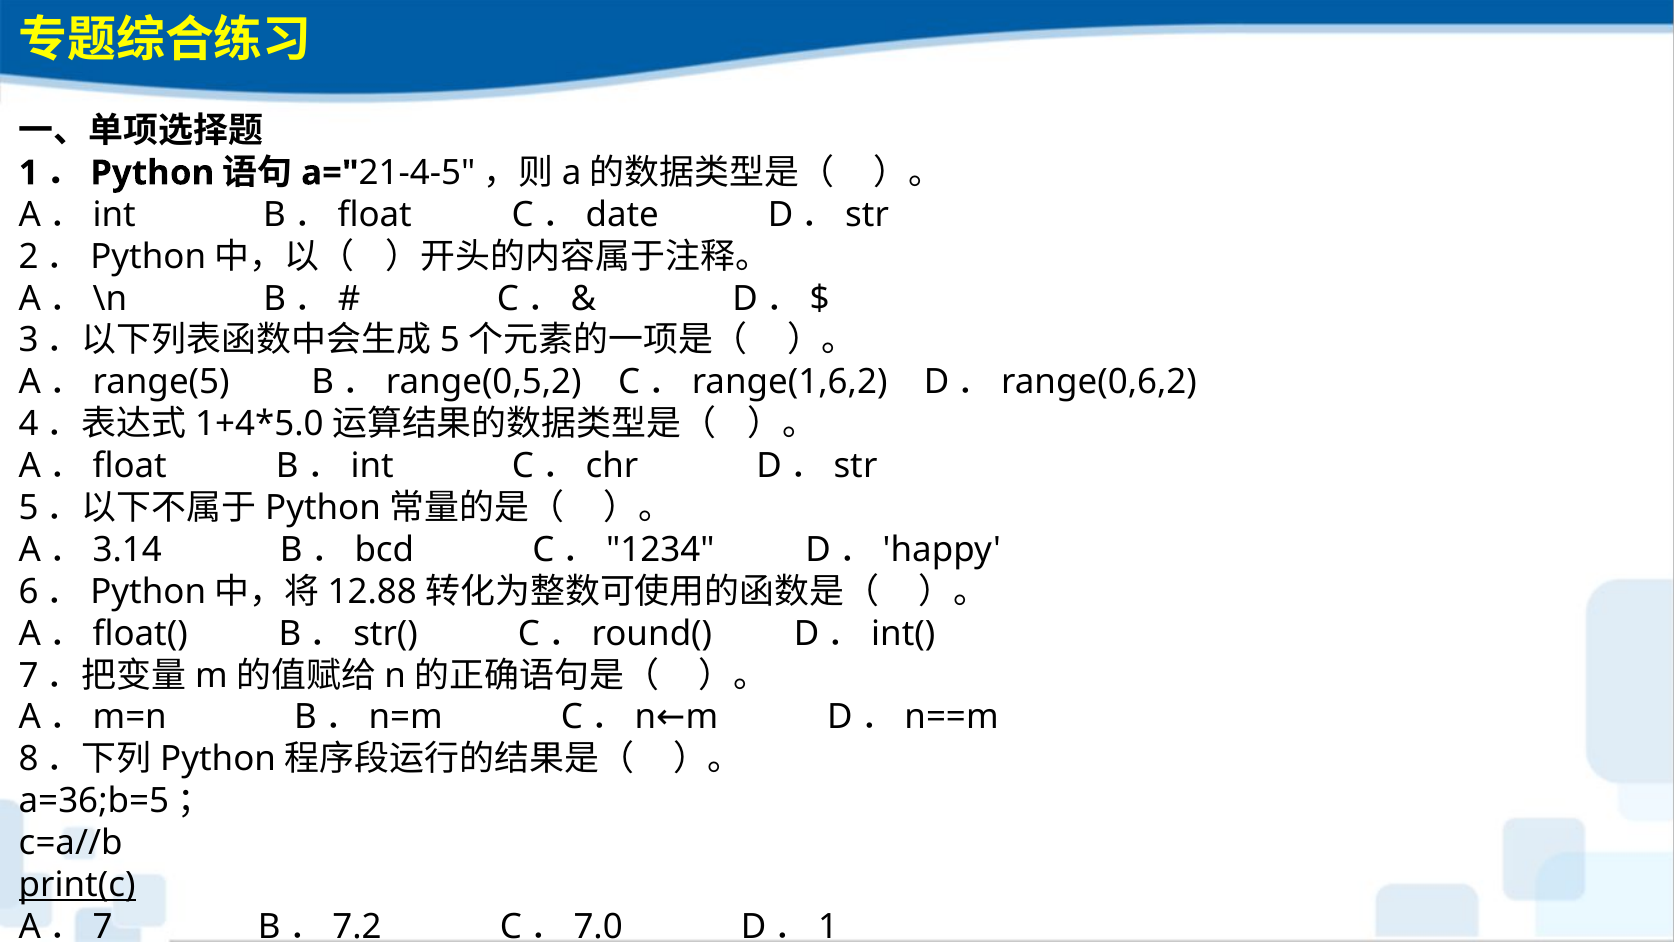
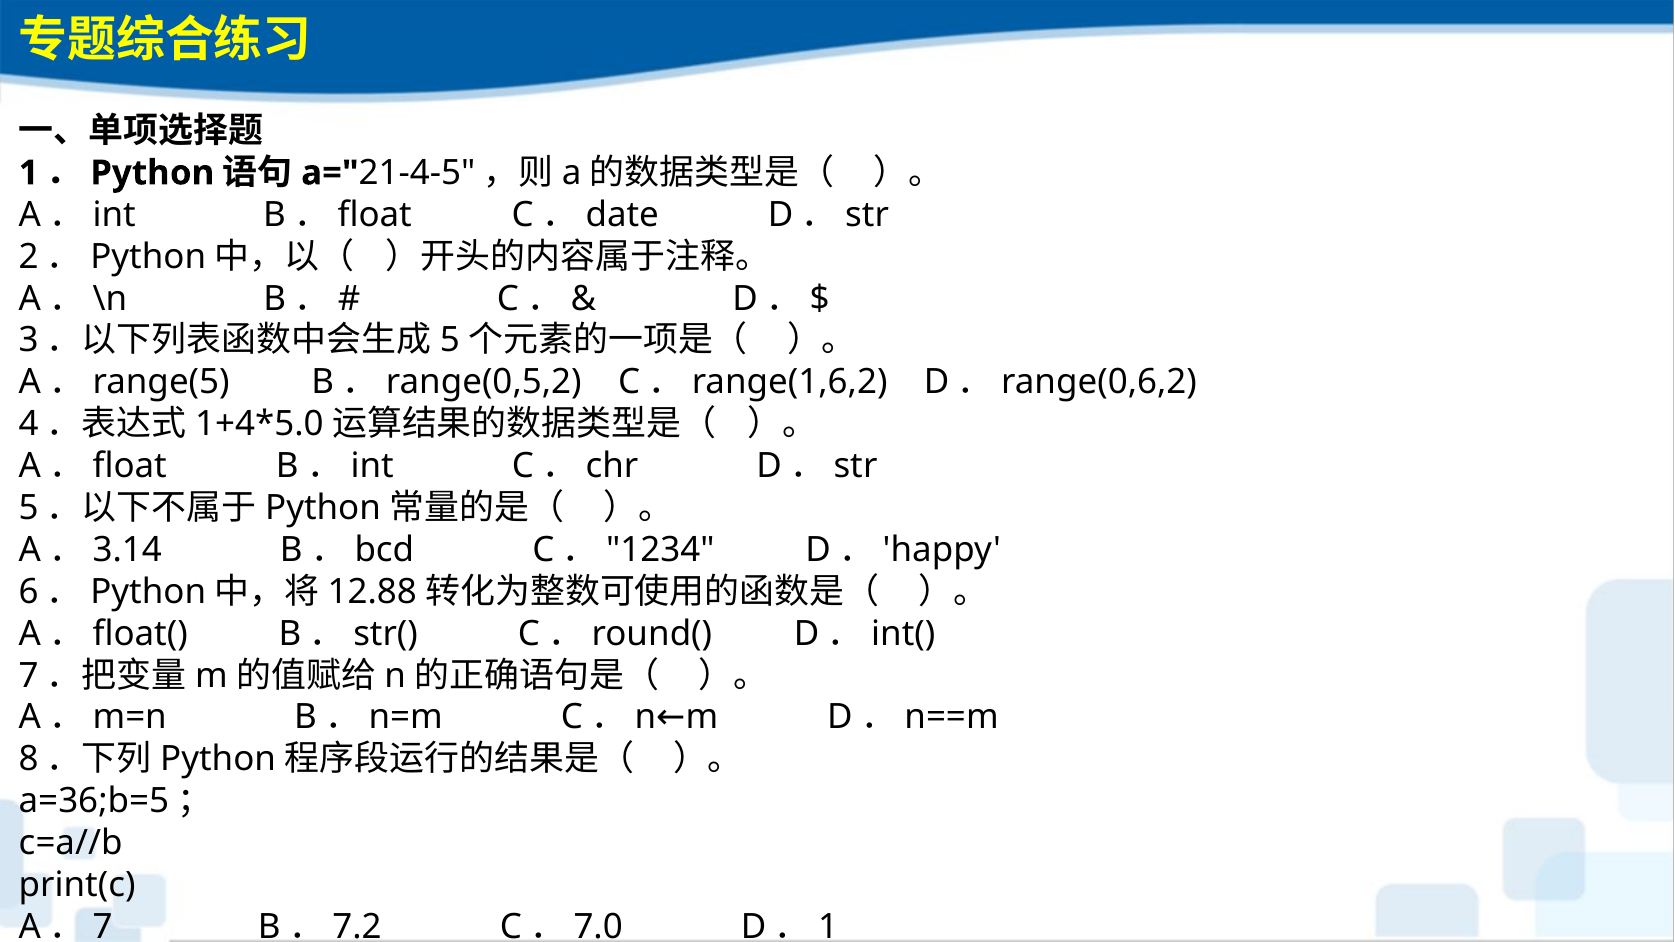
print(c underline: present -> none
